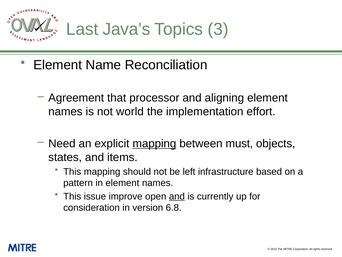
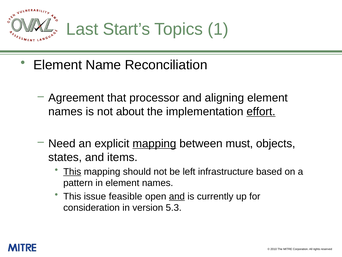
Java’s: Java’s -> Start’s
3: 3 -> 1
world: world -> about
effort underline: none -> present
This at (72, 171) underline: none -> present
improve: improve -> feasible
6.8: 6.8 -> 5.3
